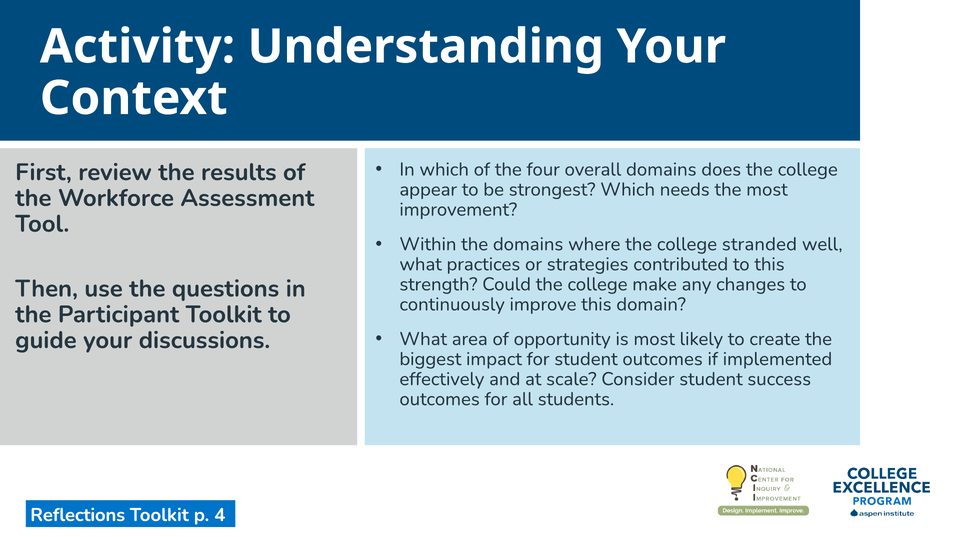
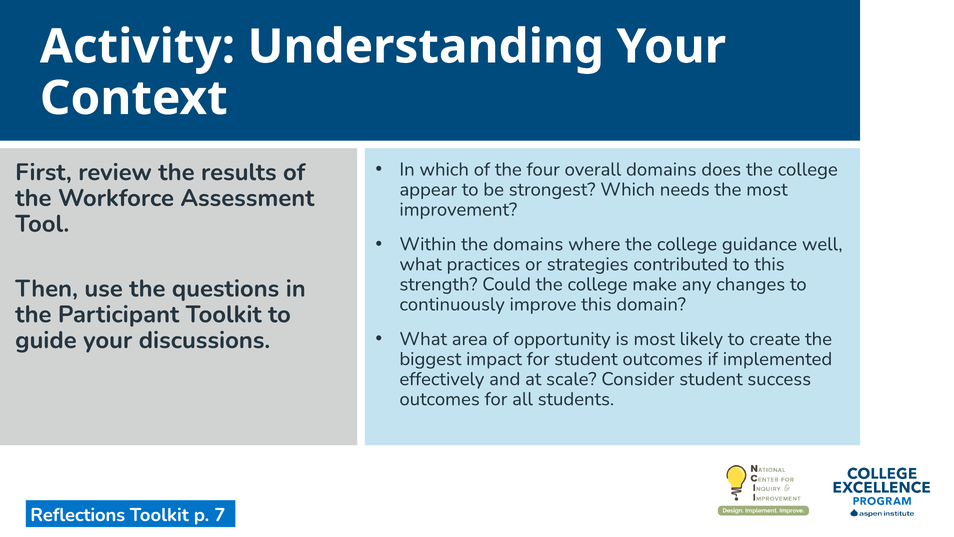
stranded: stranded -> guidance
4: 4 -> 7
